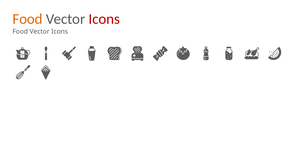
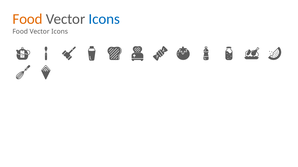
Icons at (104, 19) colour: red -> blue
